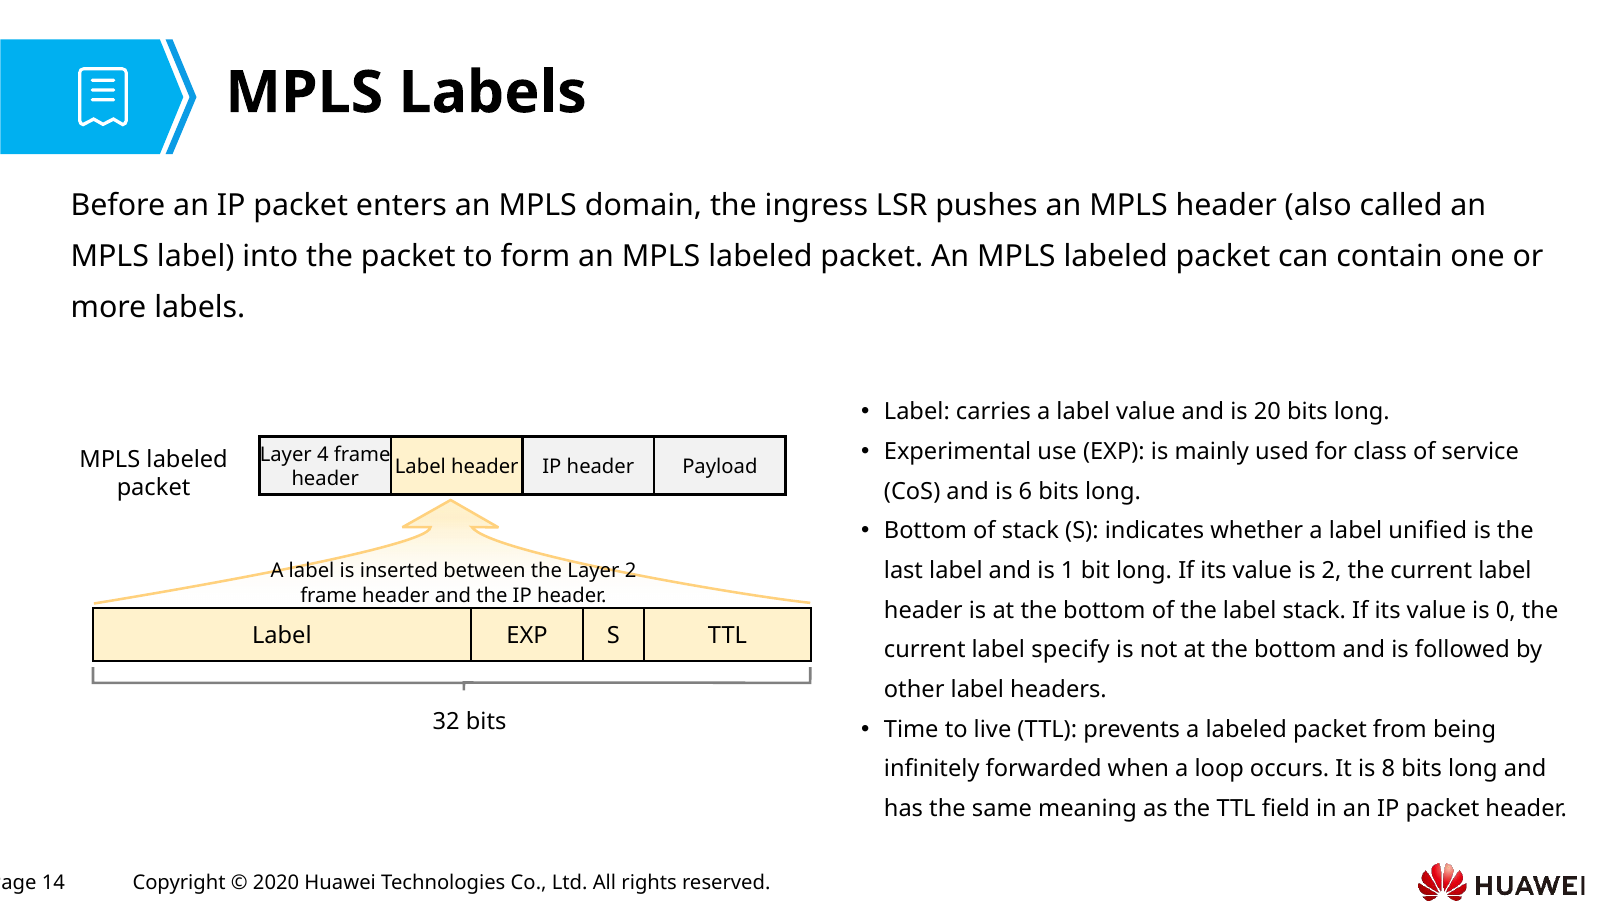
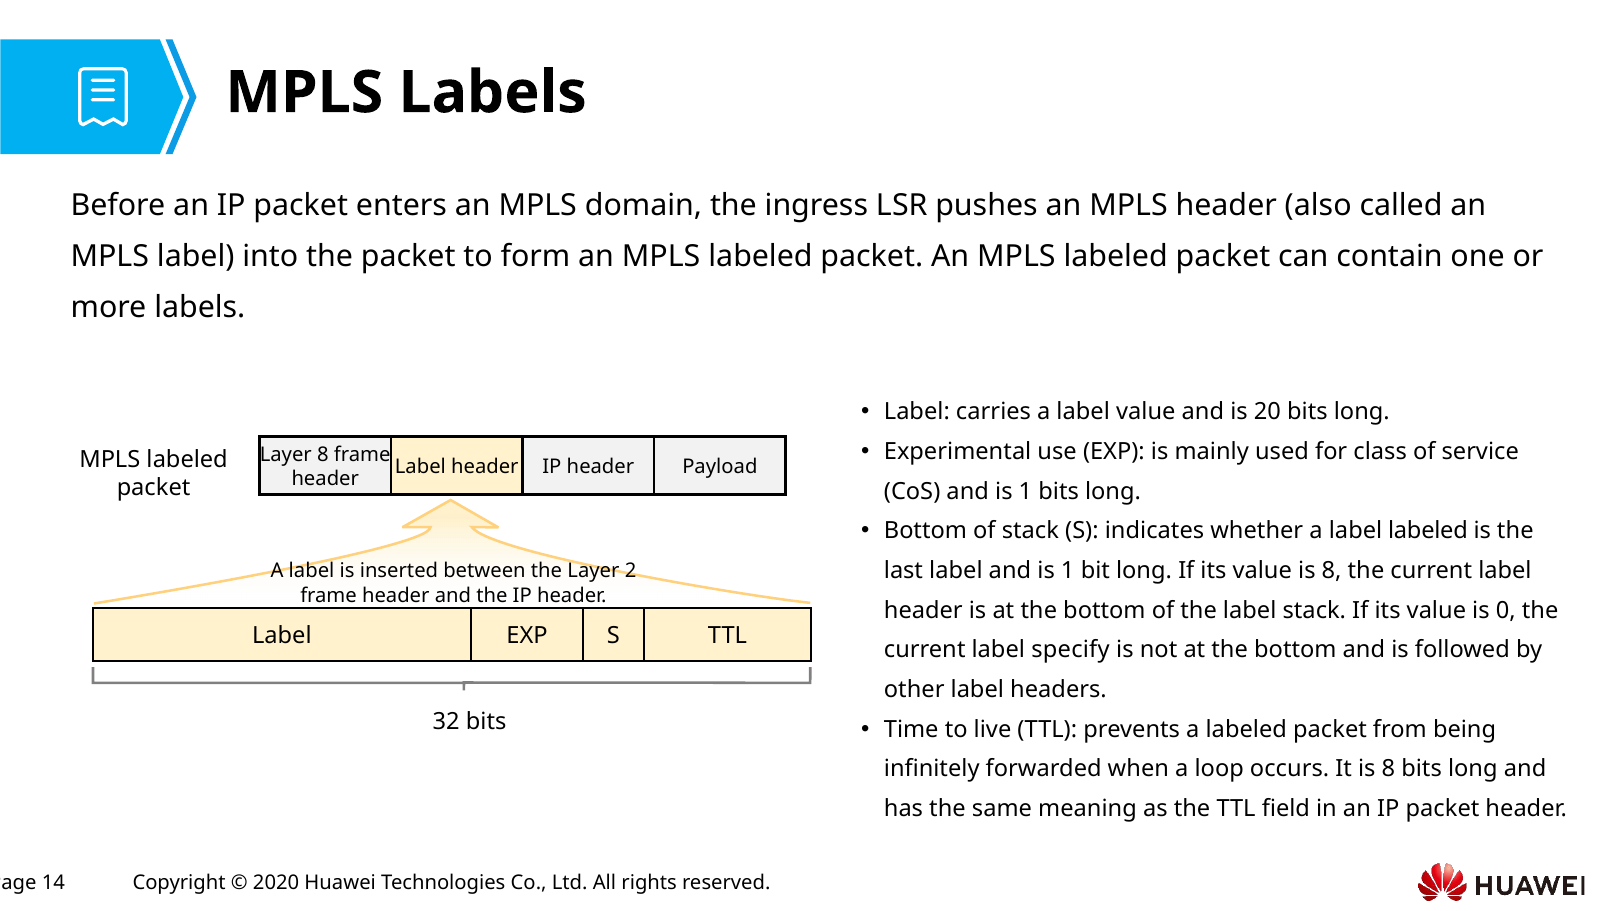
Layer 4: 4 -> 8
CoS and is 6: 6 -> 1
label unified: unified -> labeled
value is 2: 2 -> 8
